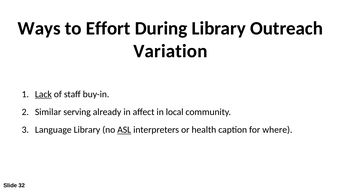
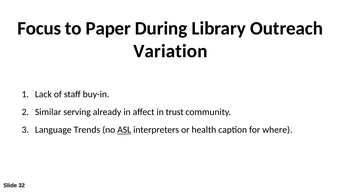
Ways: Ways -> Focus
Effort: Effort -> Paper
Lack underline: present -> none
local: local -> trust
Language Library: Library -> Trends
